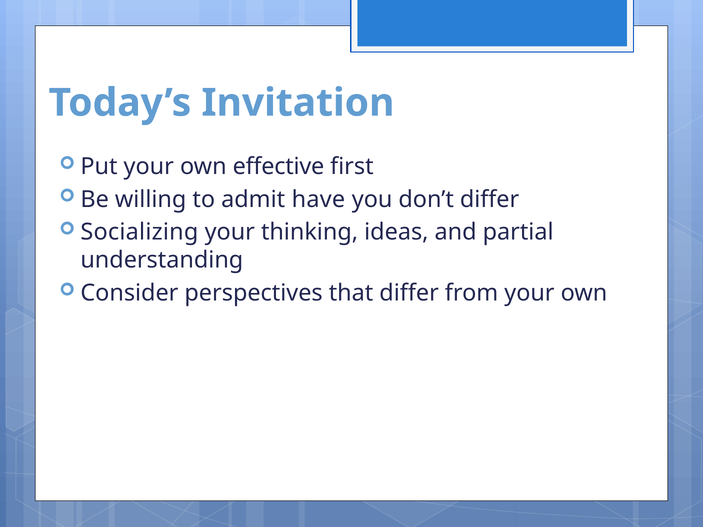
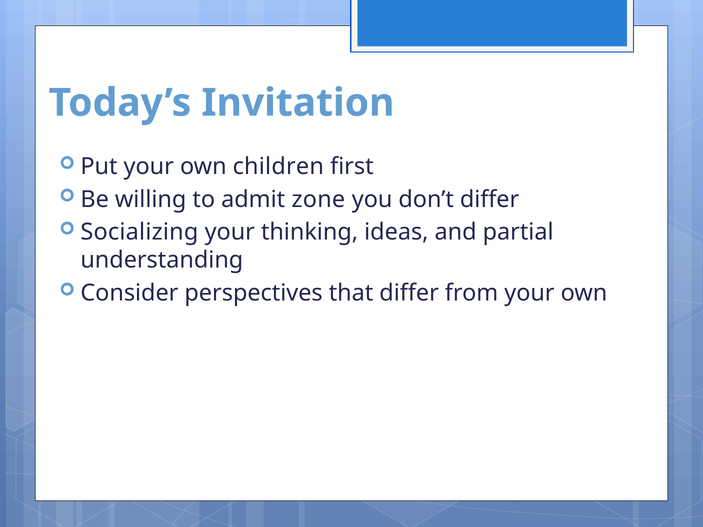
effective: effective -> children
have: have -> zone
